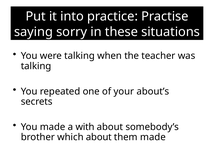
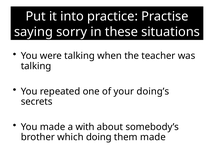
about’s: about’s -> doing’s
which about: about -> doing
